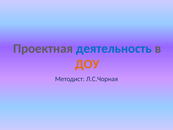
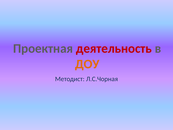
деятельность colour: blue -> red
